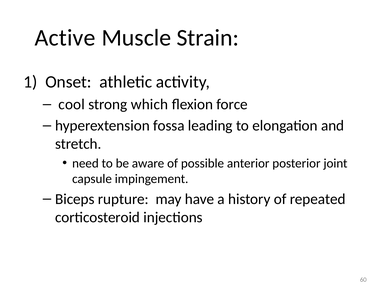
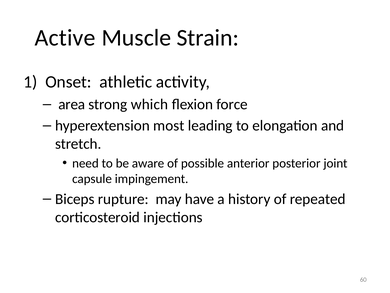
cool: cool -> area
fossa: fossa -> most
